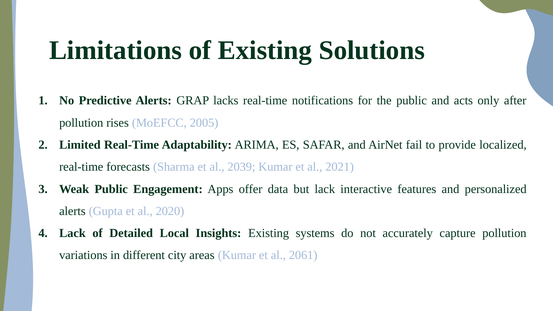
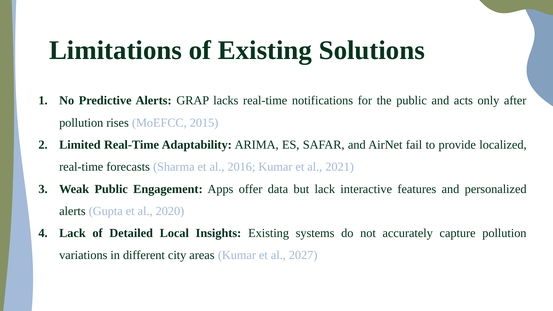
2005: 2005 -> 2015
2039: 2039 -> 2016
2061: 2061 -> 2027
